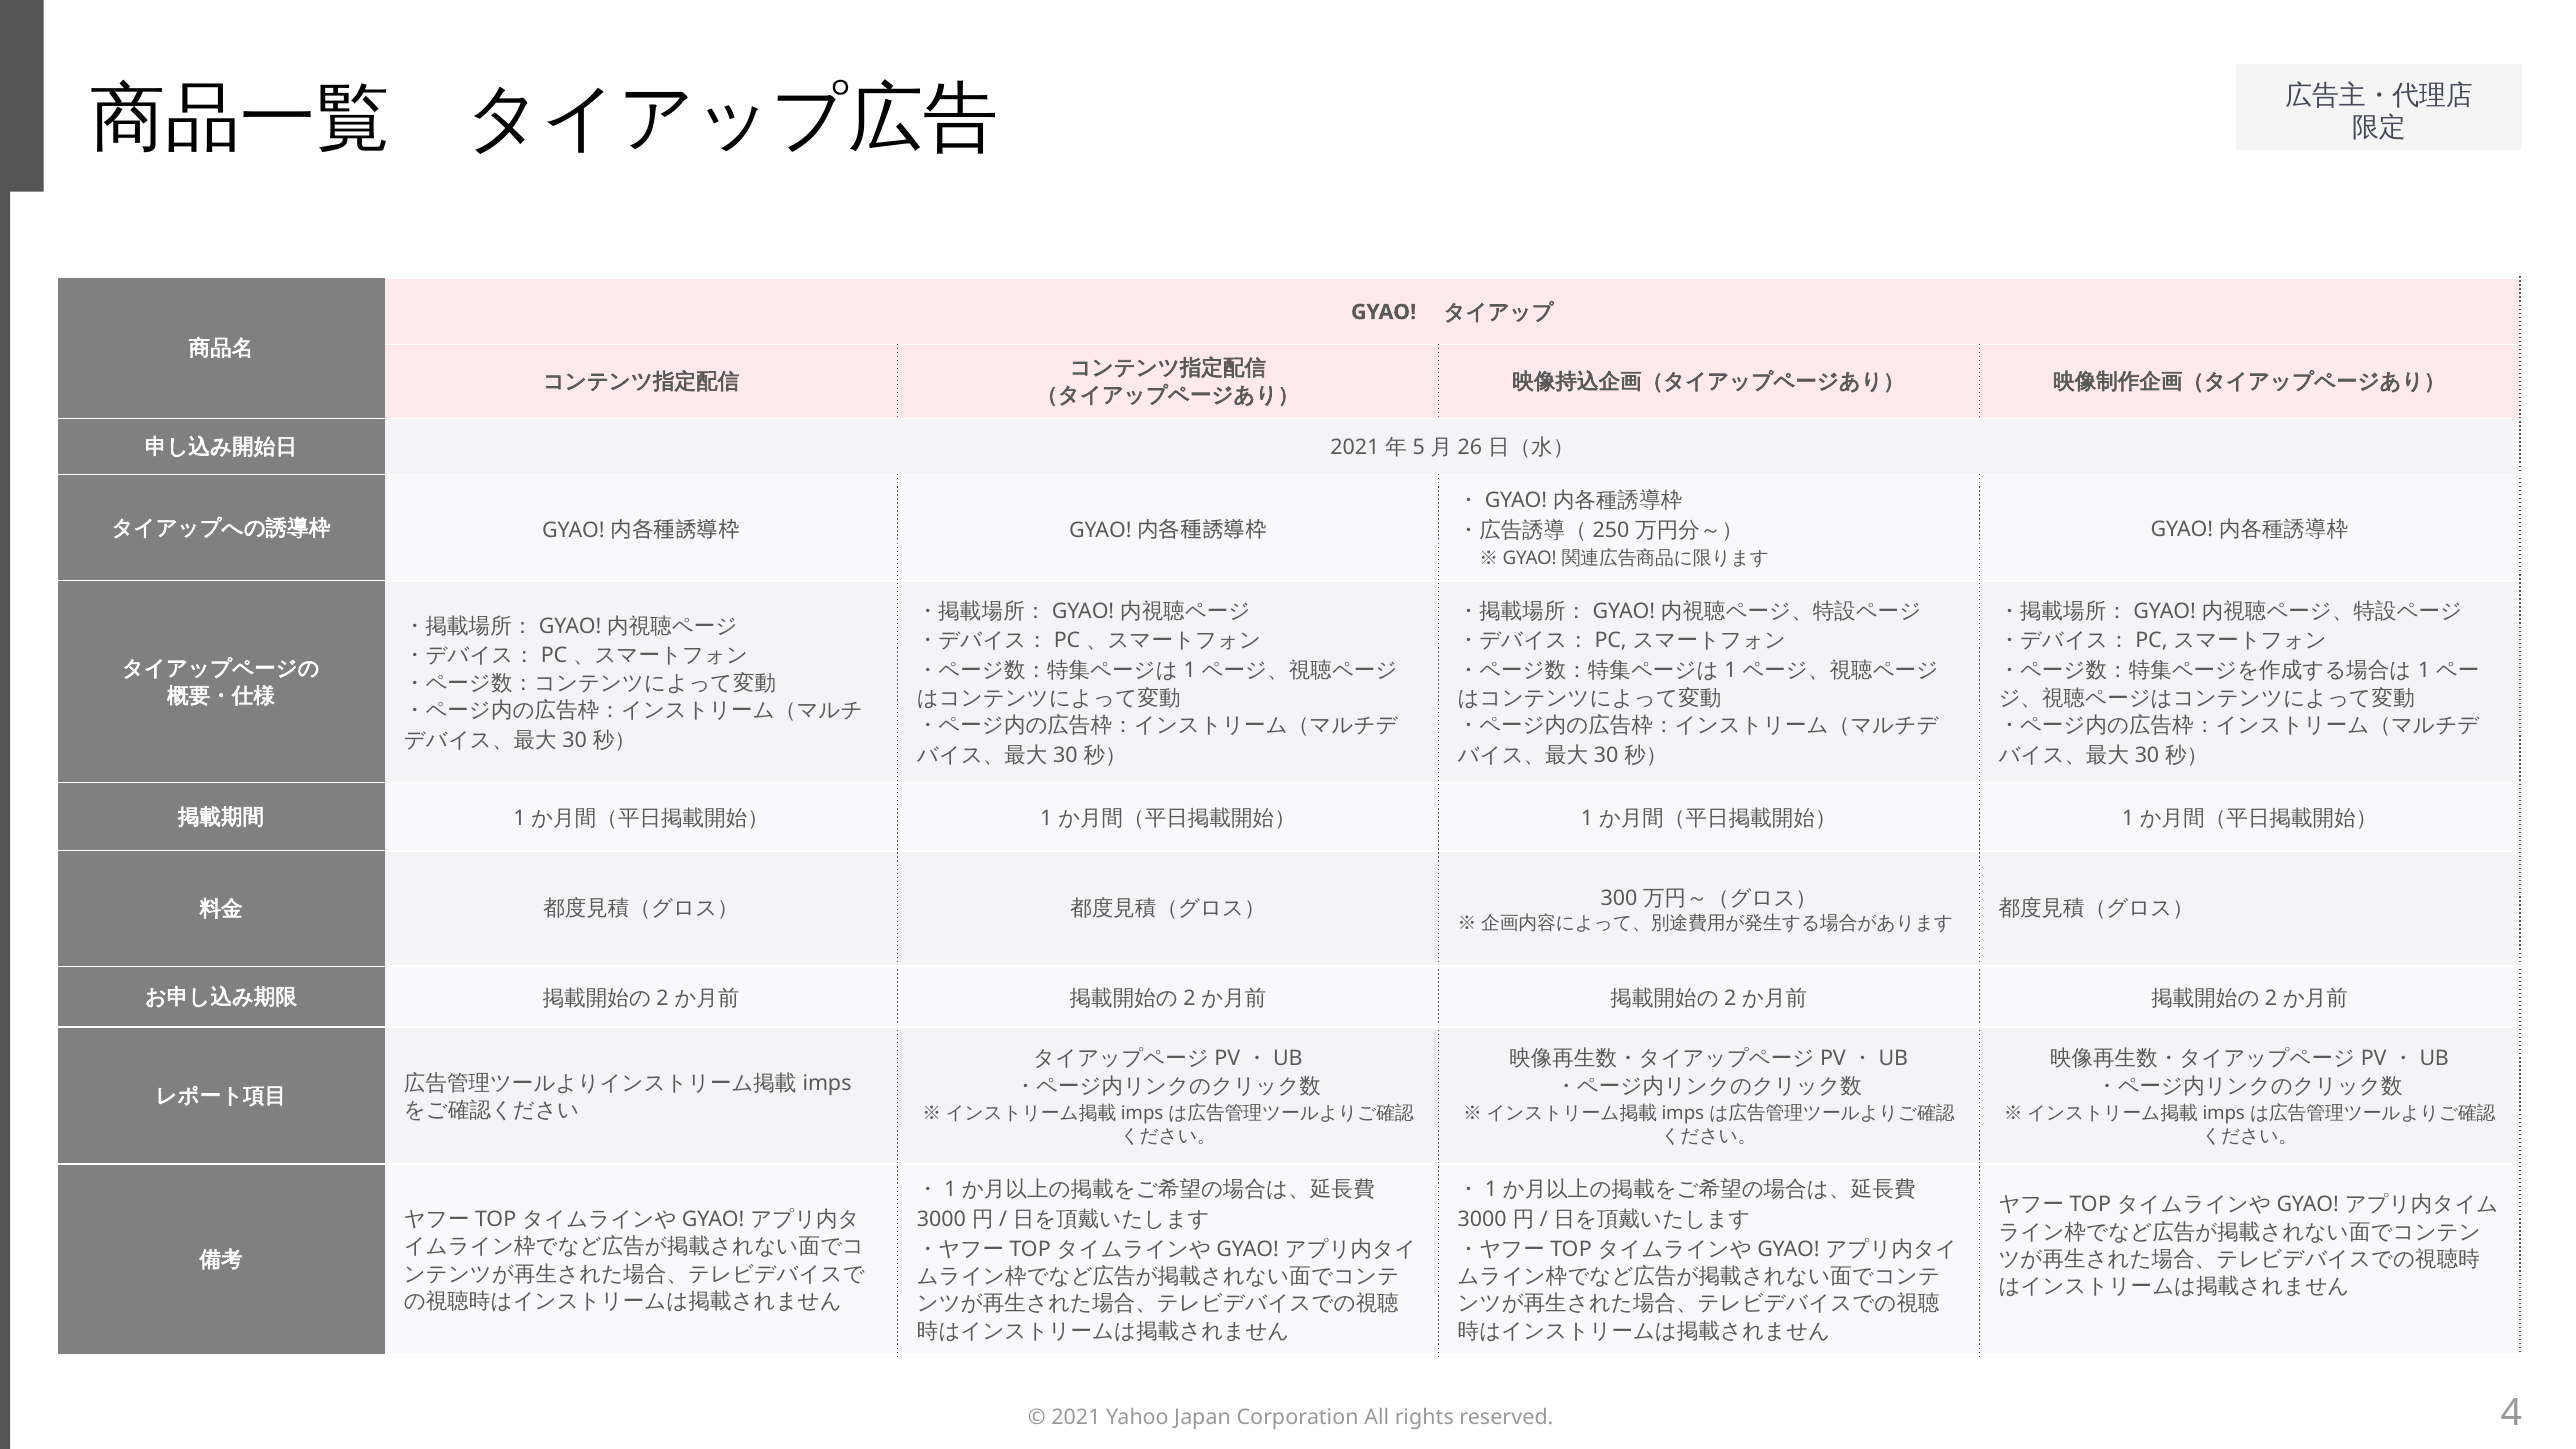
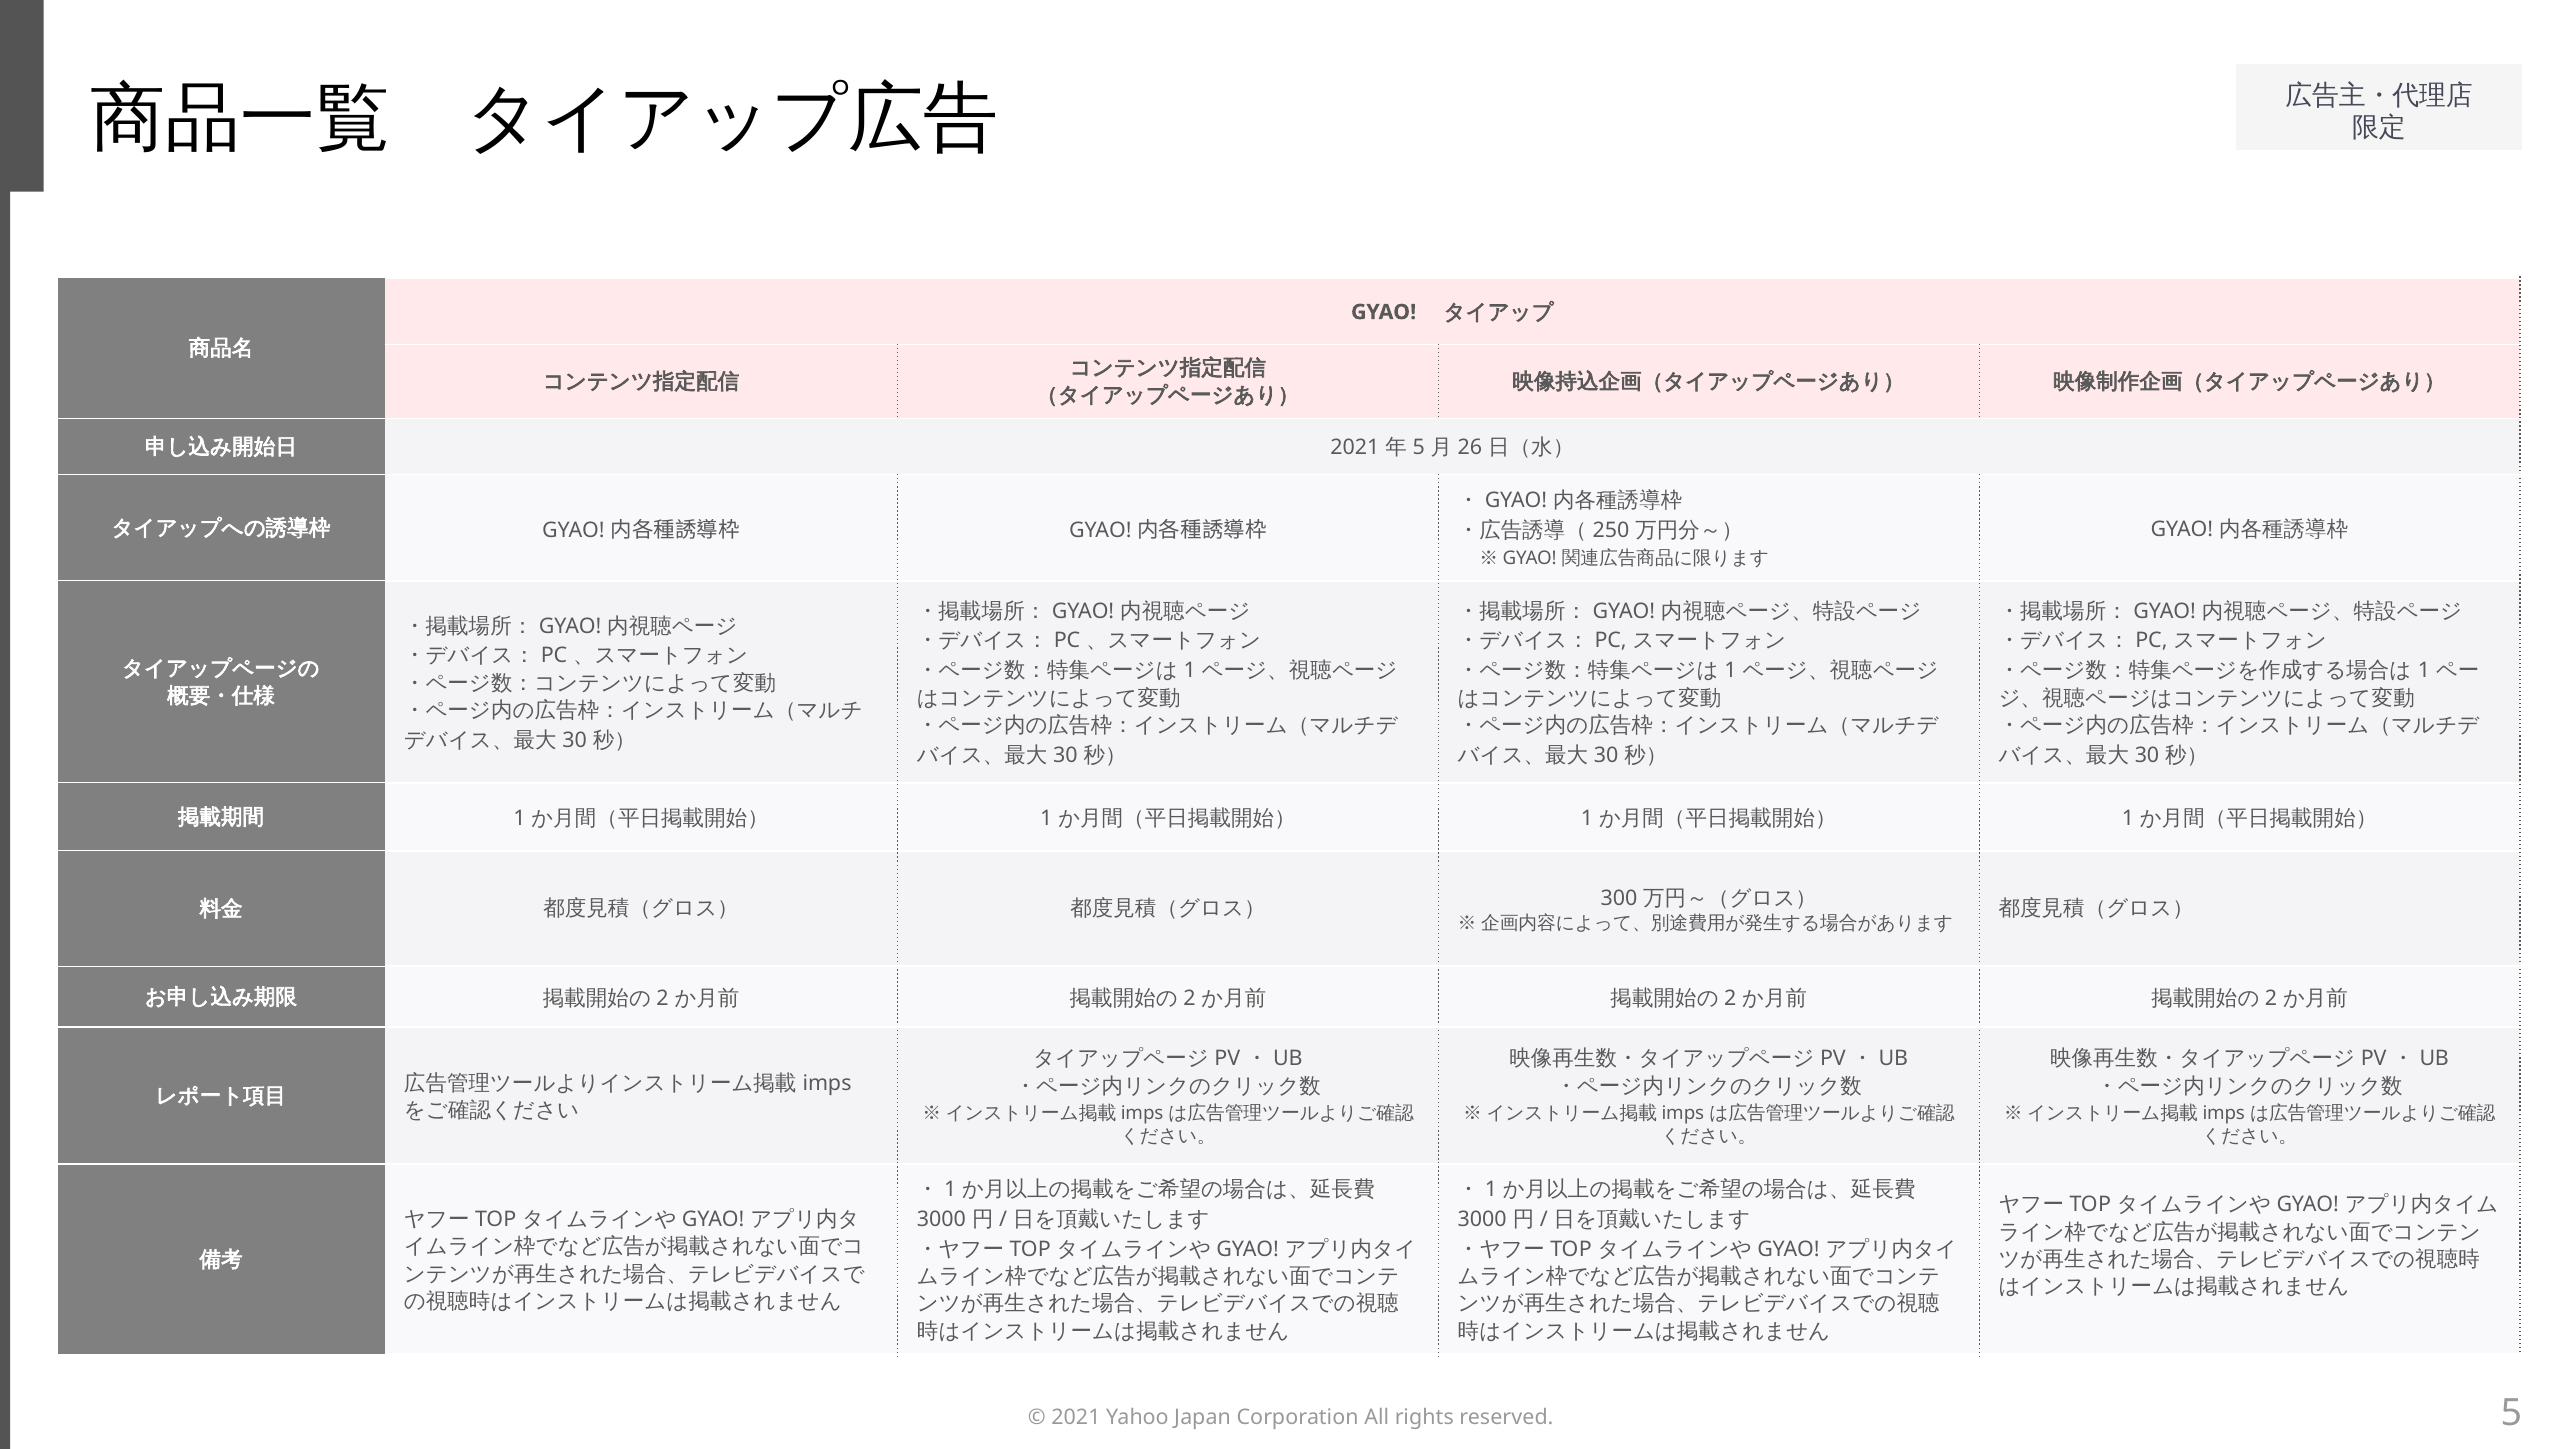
4 at (2511, 1413): 4 -> 5
